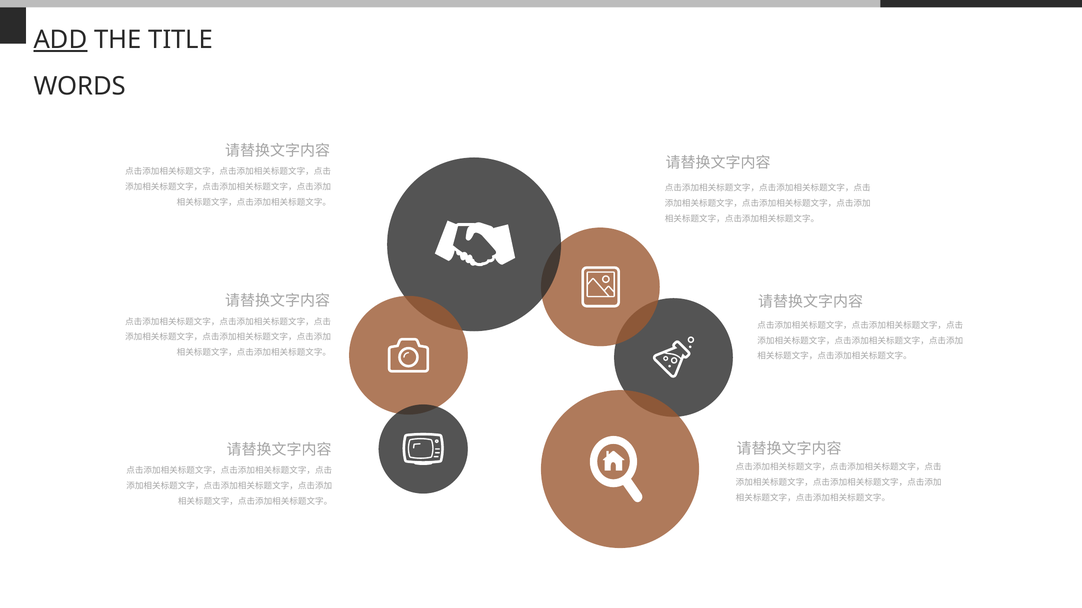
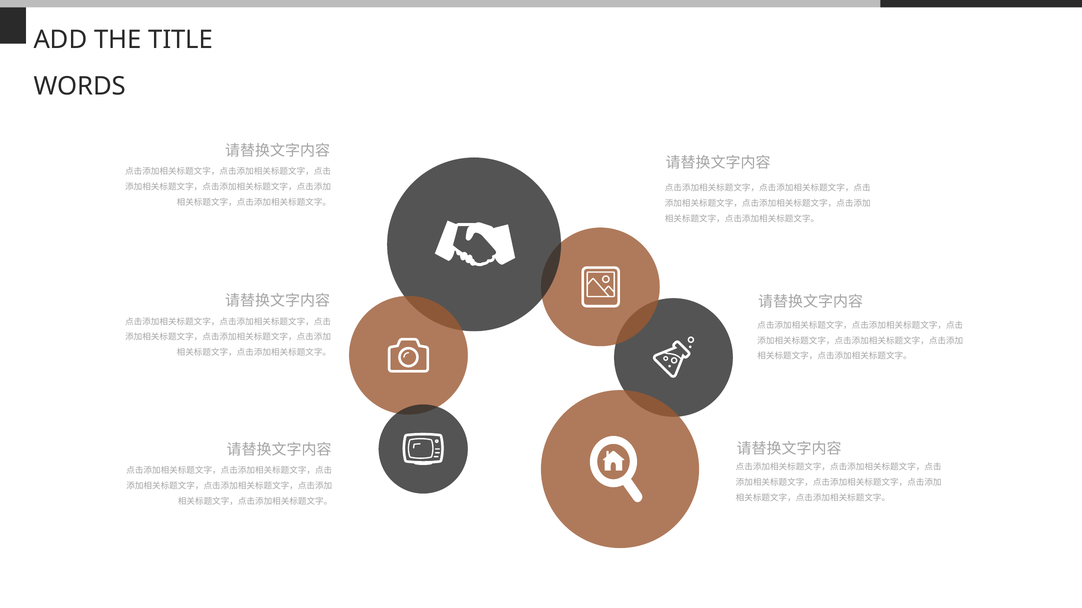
ADD at (61, 40) underline: present -> none
